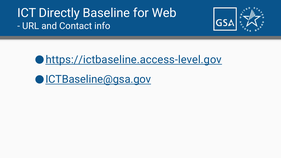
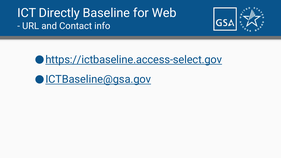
https://ictbaseline.access-level.gov: https://ictbaseline.access-level.gov -> https://ictbaseline.access-select.gov
